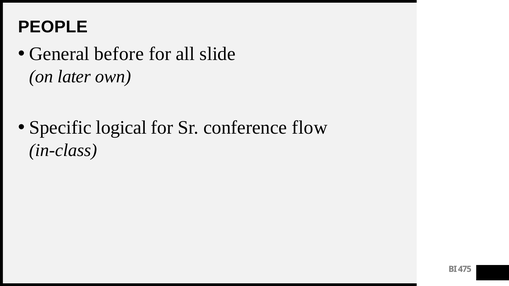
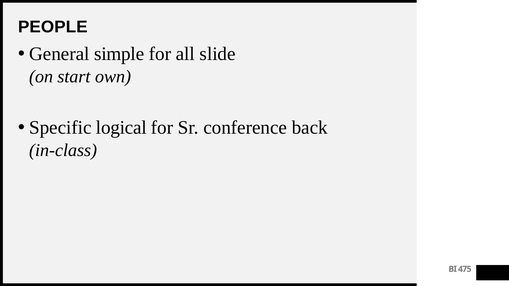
before: before -> simple
later: later -> start
flow: flow -> back
